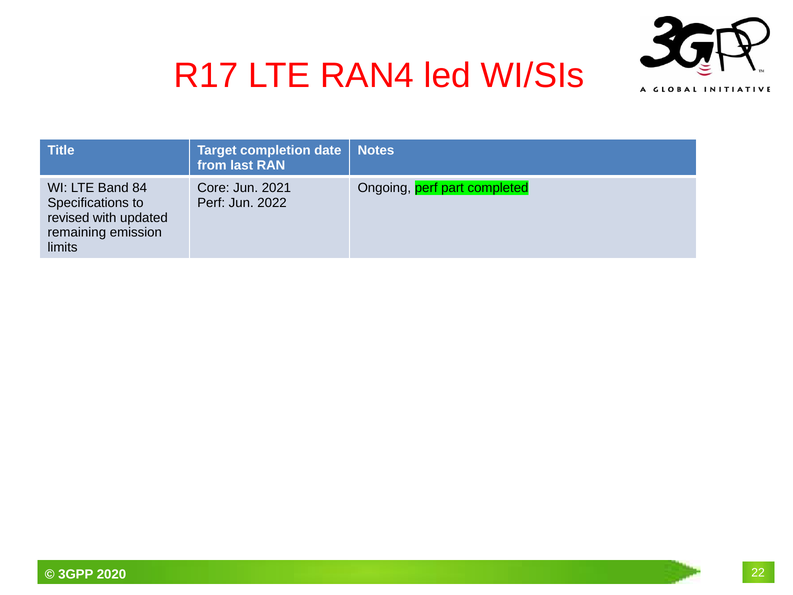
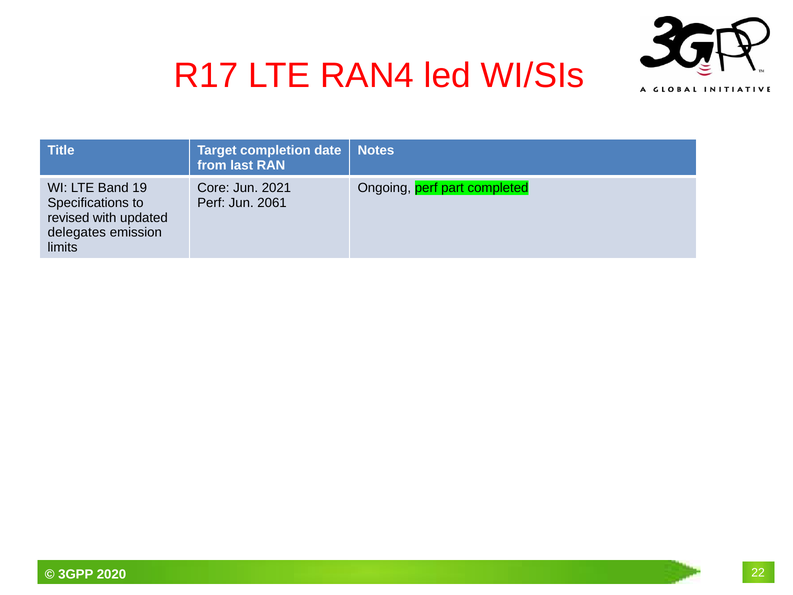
84: 84 -> 19
2022: 2022 -> 2061
remaining: remaining -> delegates
